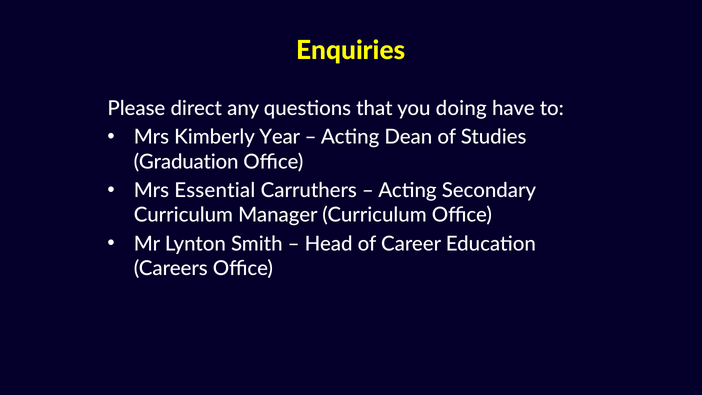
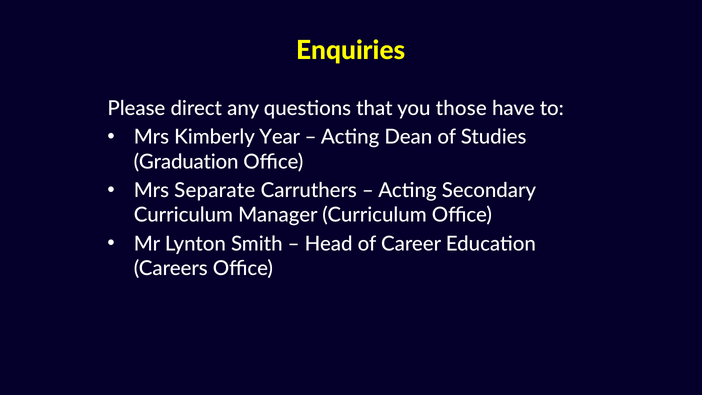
doing: doing -> those
Essential: Essential -> Separate
